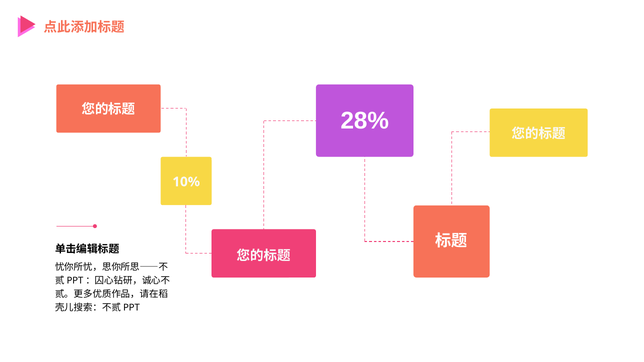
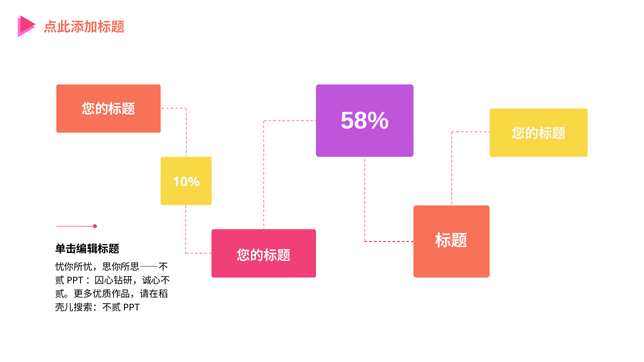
28%: 28% -> 58%
